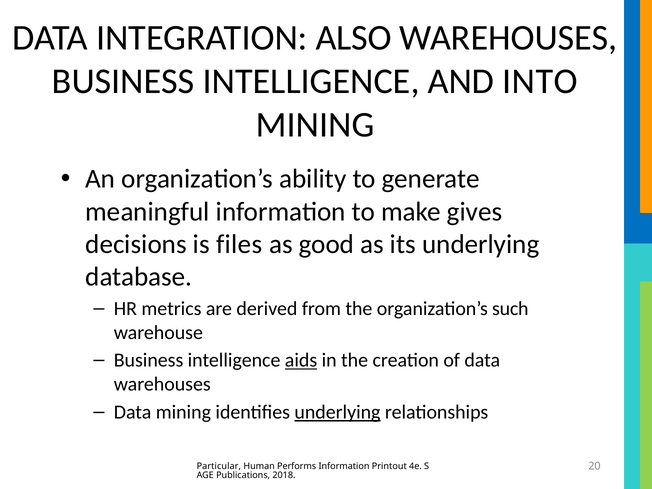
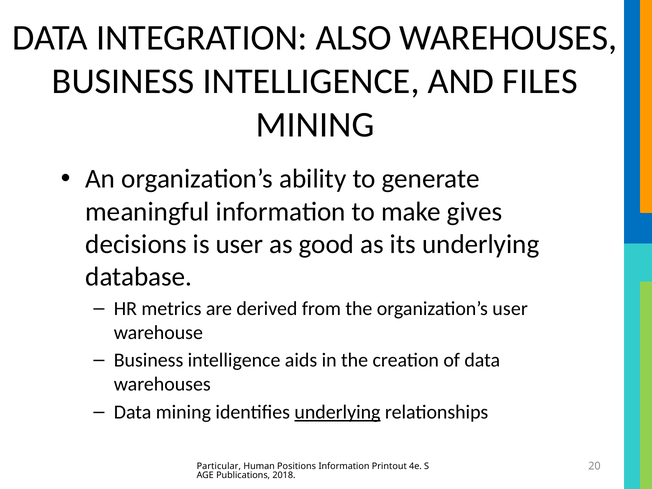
INTO: INTO -> FILES
is files: files -> user
organization’s such: such -> user
aids underline: present -> none
Performs: Performs -> Positions
